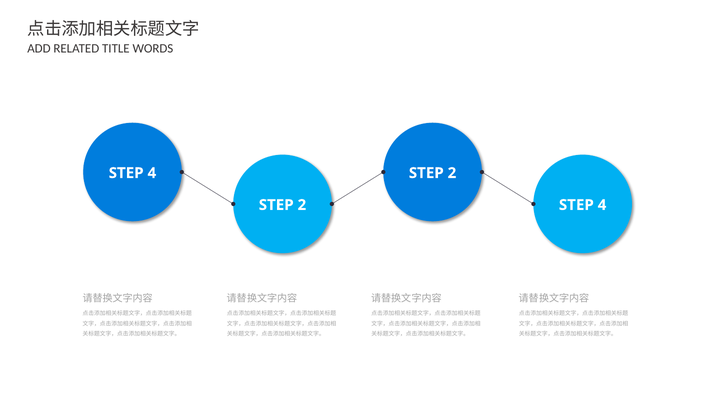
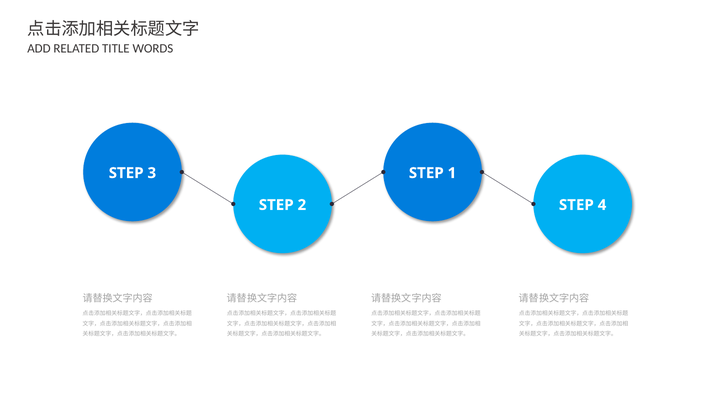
4 at (152, 173): 4 -> 3
2 at (452, 173): 2 -> 1
